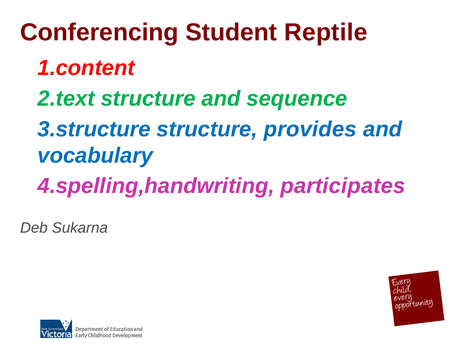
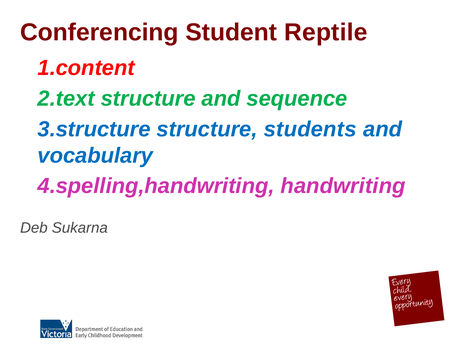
provides: provides -> students
participates: participates -> handwriting
